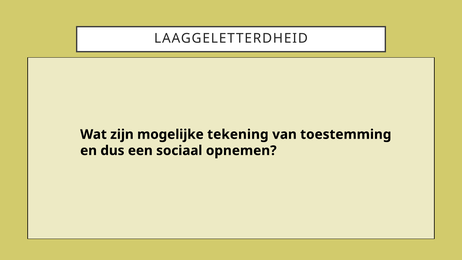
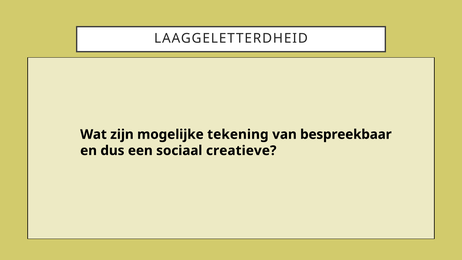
toestemming: toestemming -> bespreekbaar
opnemen: opnemen -> creatieve
